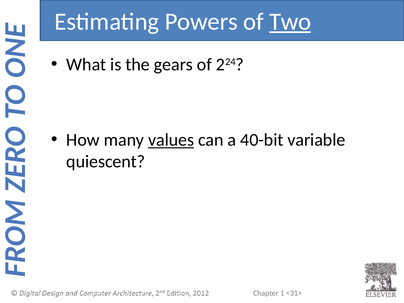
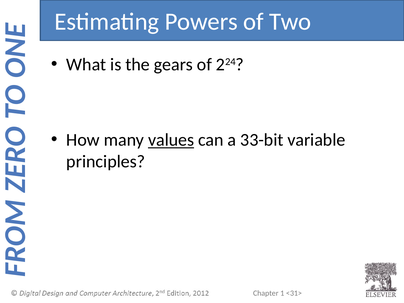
Two underline: present -> none
40-bit: 40-bit -> 33-bit
quiescent: quiescent -> principles
